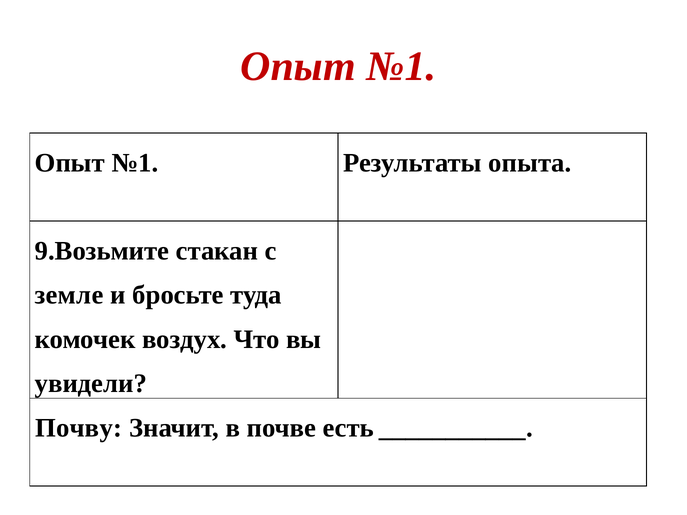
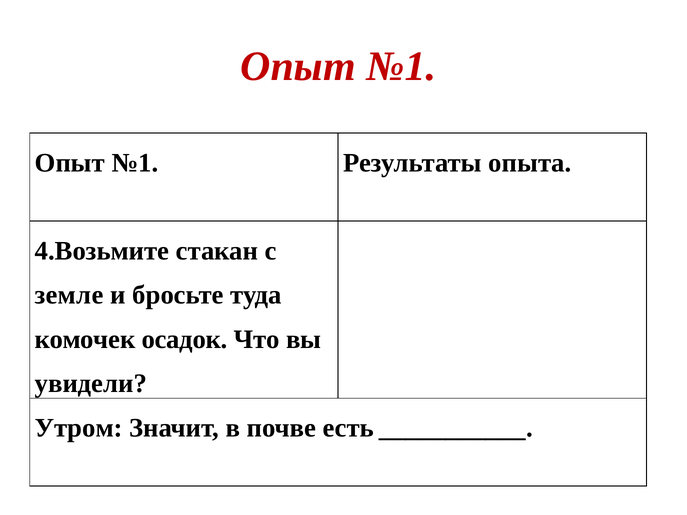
9.Возьмите: 9.Возьмите -> 4.Возьмите
воздух: воздух -> осадок
Почву: Почву -> Утром
